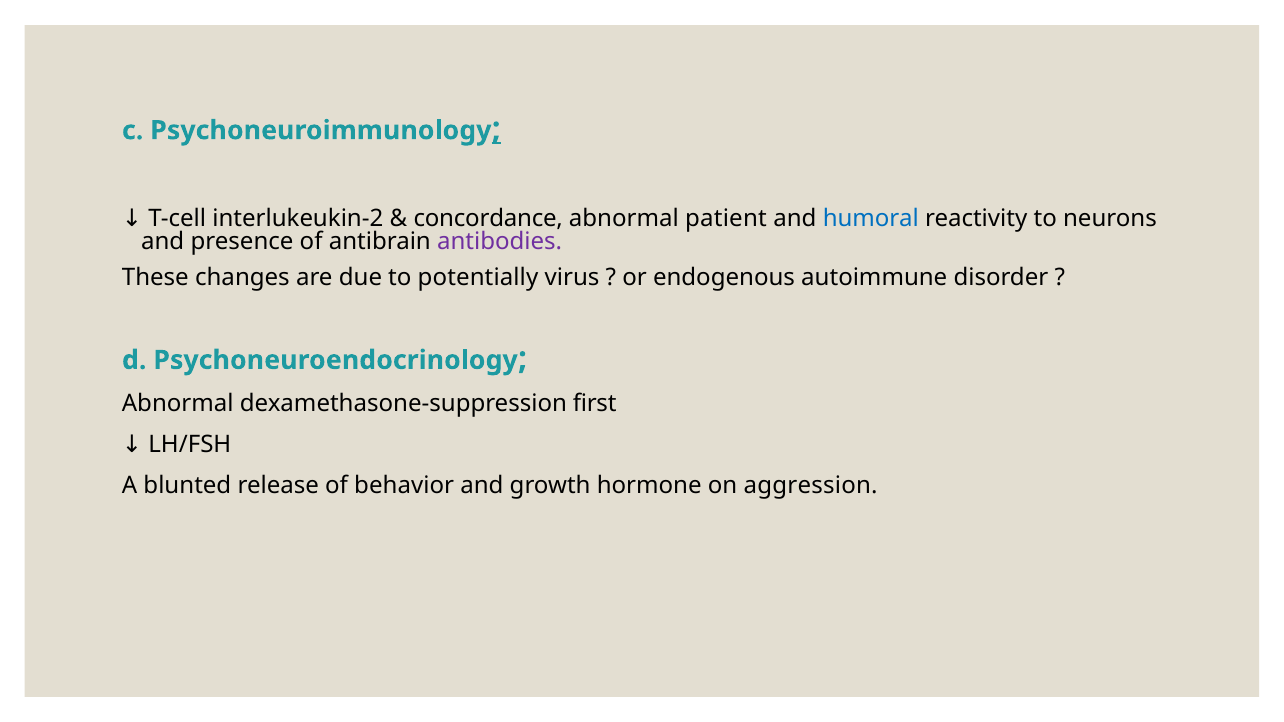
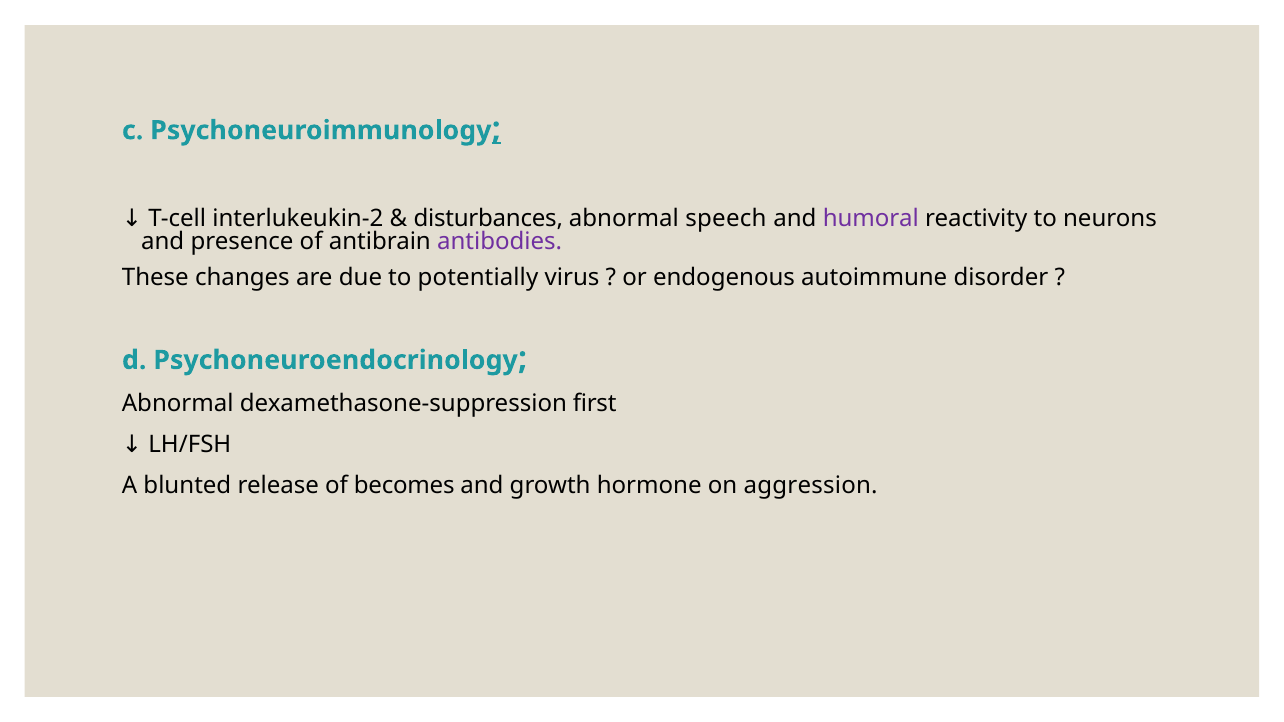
concordance: concordance -> disturbances
patient: patient -> speech
humoral colour: blue -> purple
behavior: behavior -> becomes
